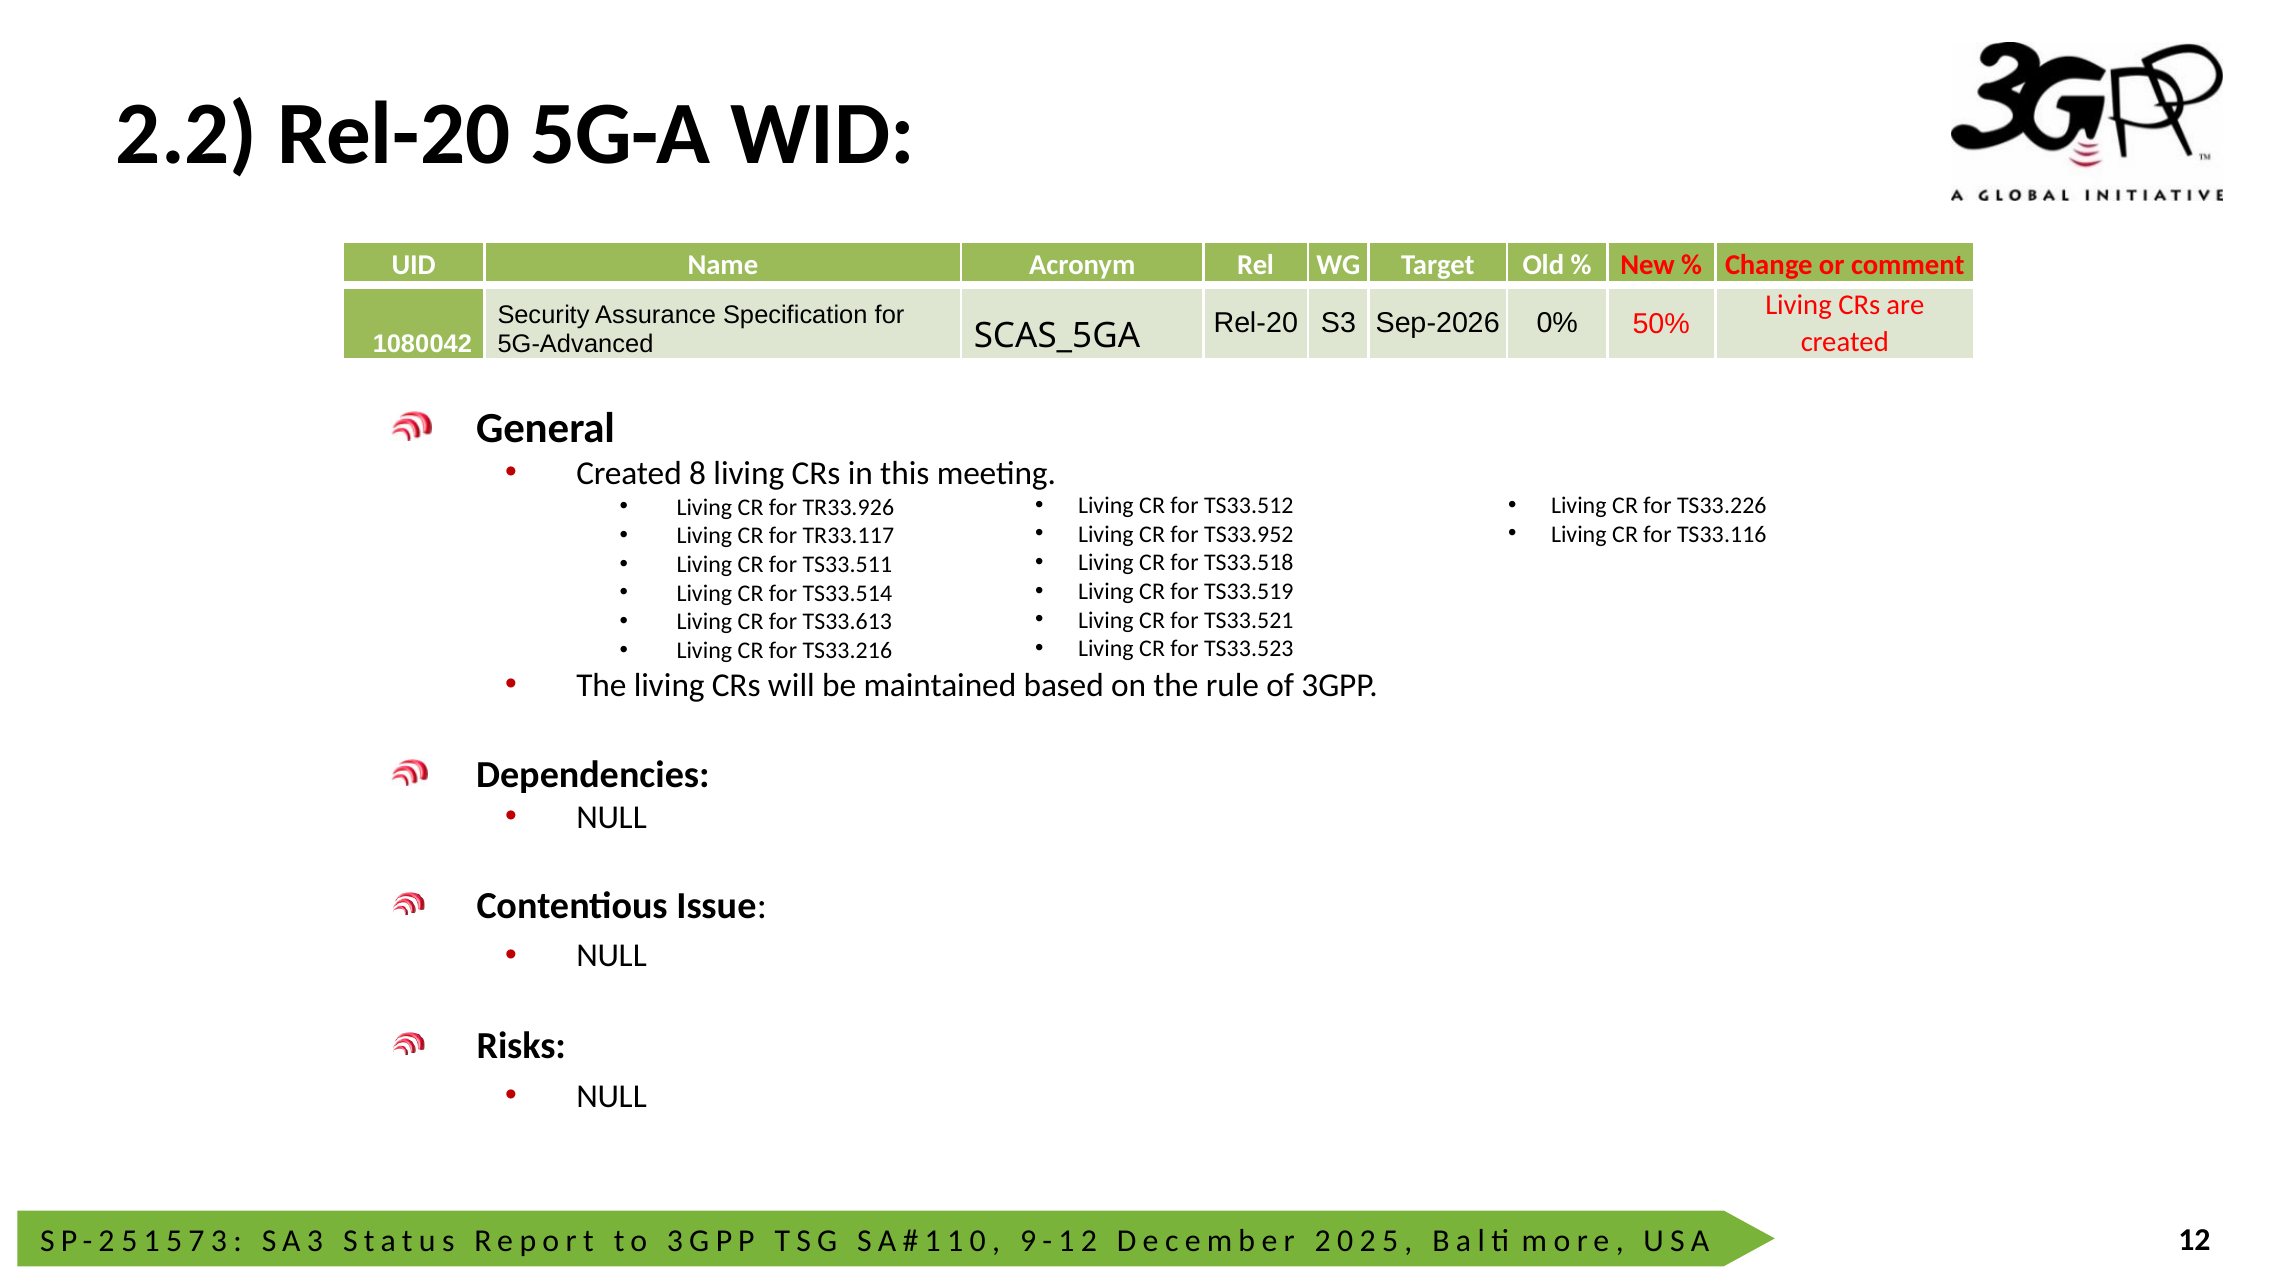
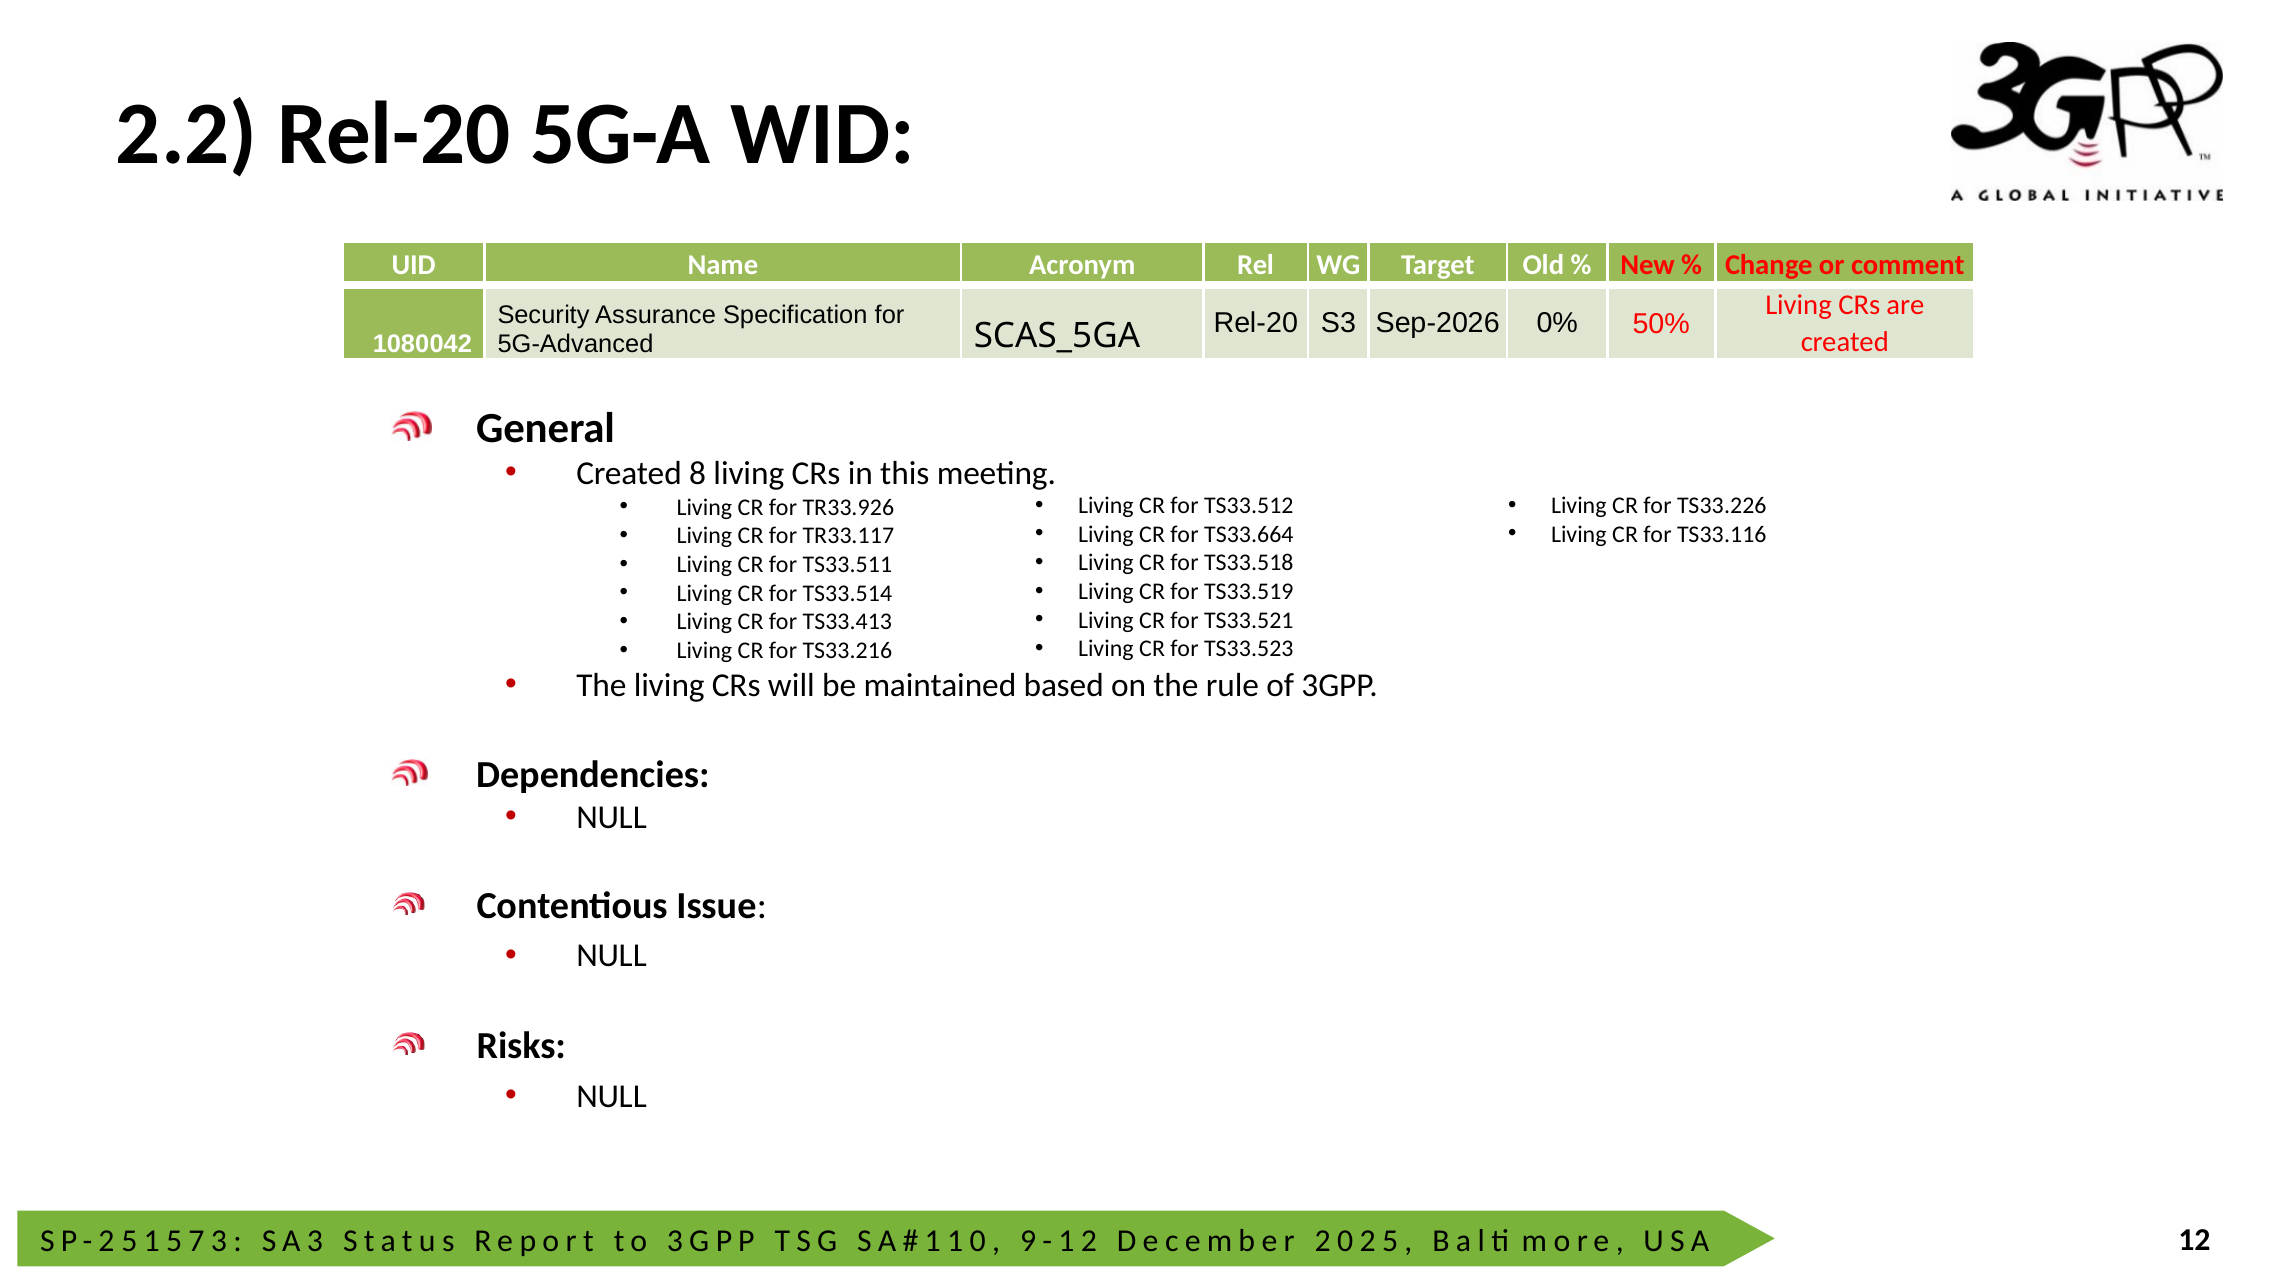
TS33.952: TS33.952 -> TS33.664
TS33.613: TS33.613 -> TS33.413
